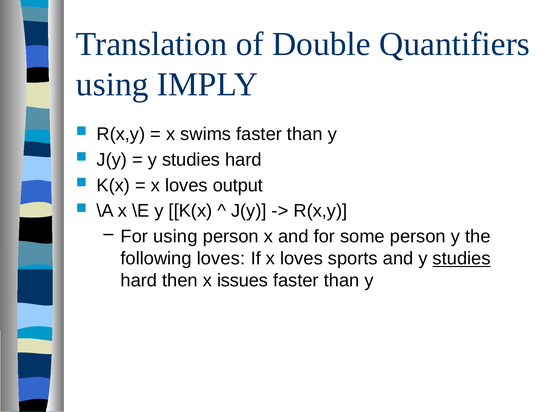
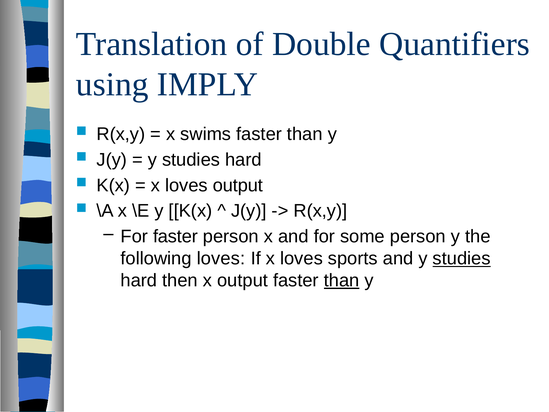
For using: using -> faster
x issues: issues -> output
than at (342, 280) underline: none -> present
